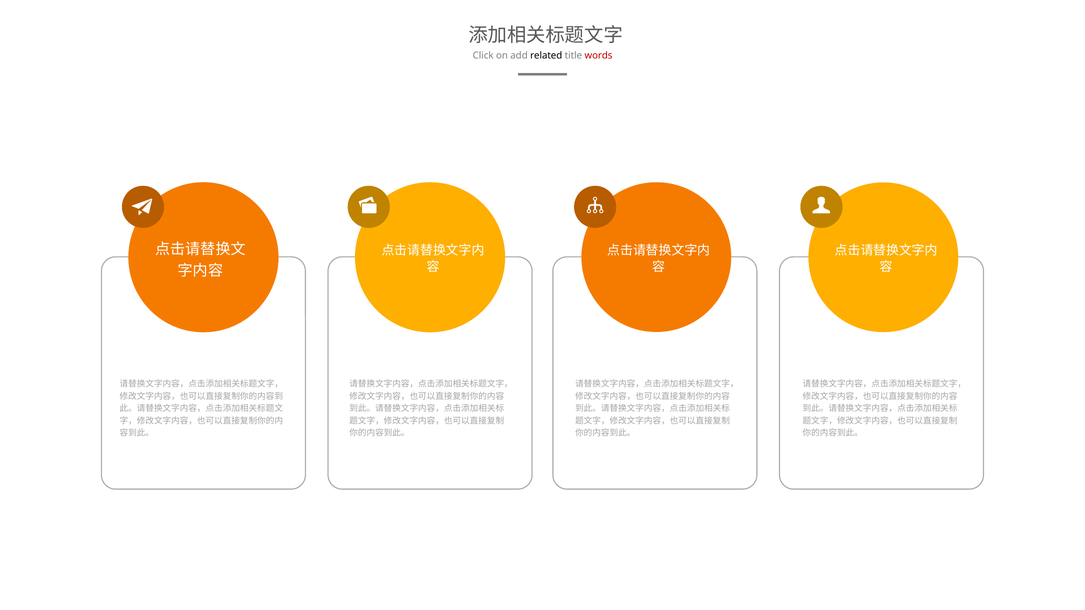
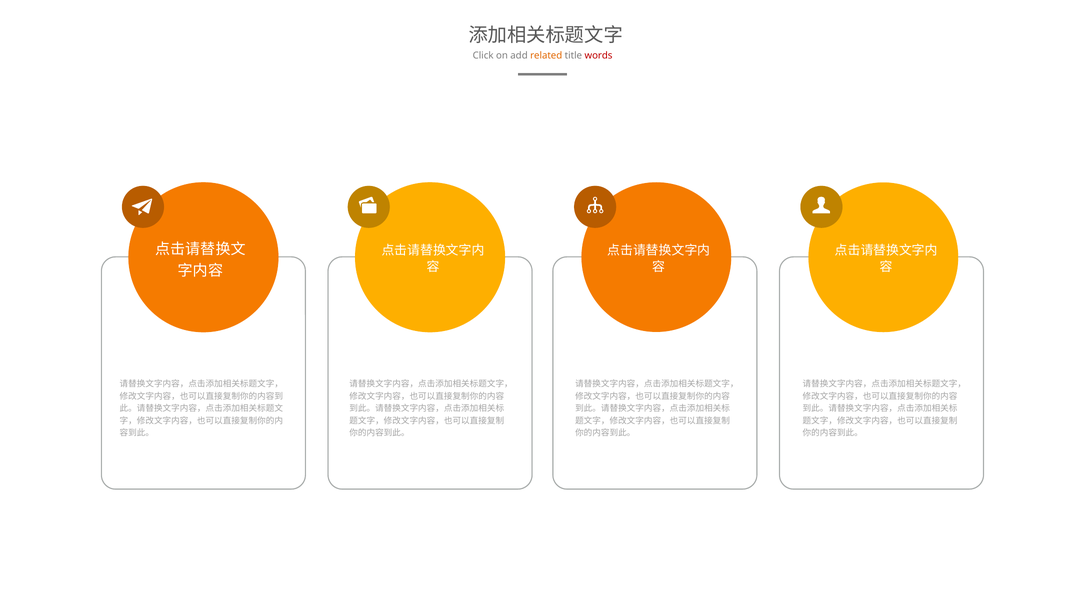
related colour: black -> orange
